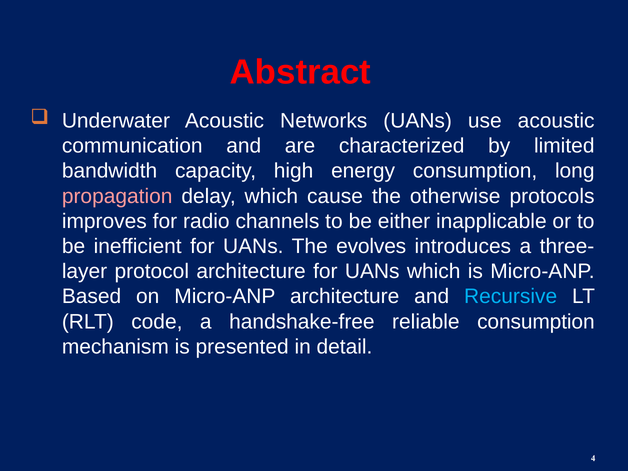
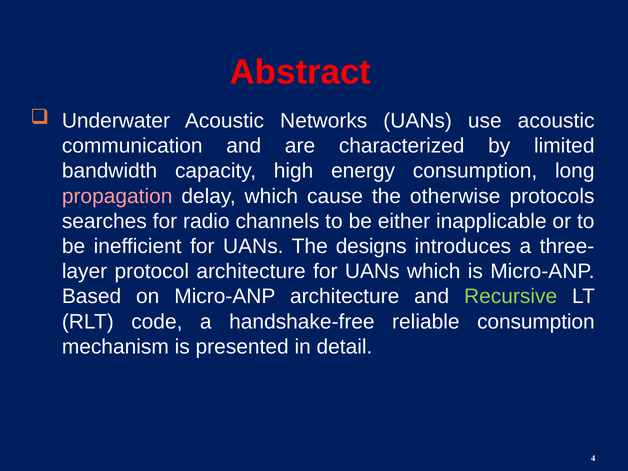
improves: improves -> searches
evolves: evolves -> designs
Recursive colour: light blue -> light green
